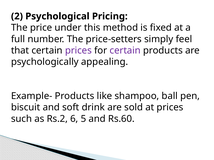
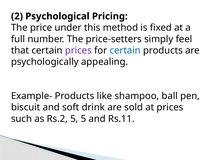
certain at (125, 51) colour: purple -> blue
Rs.2 6: 6 -> 5
Rs.60: Rs.60 -> Rs.11
